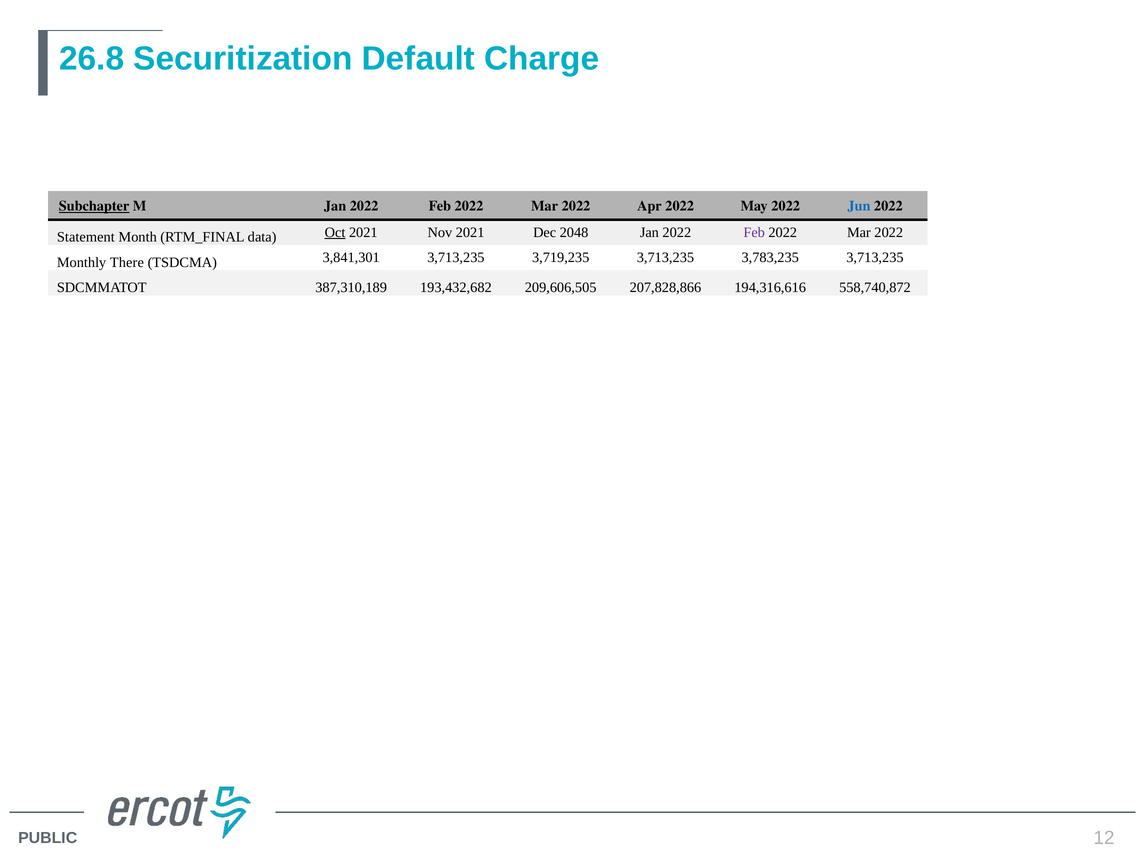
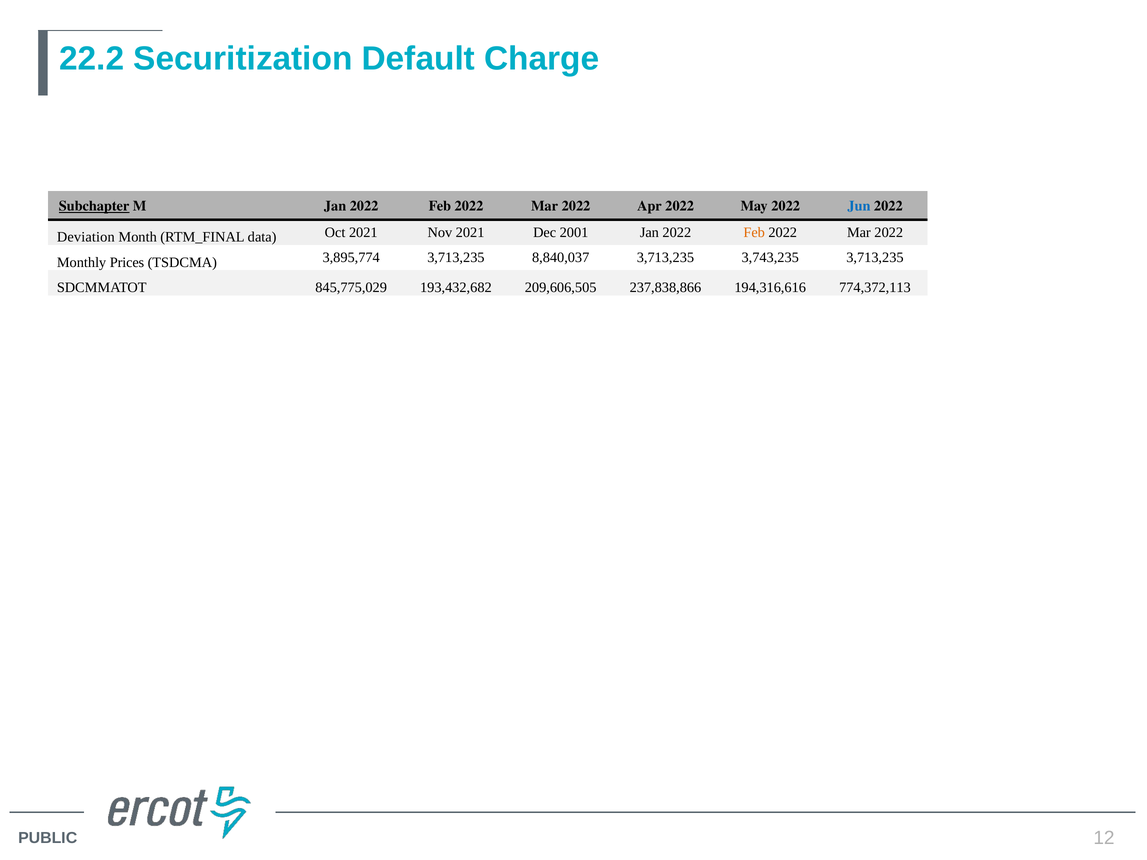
26.8: 26.8 -> 22.2
Statement: Statement -> Deviation
Oct underline: present -> none
2048: 2048 -> 2001
Feb at (754, 233) colour: purple -> orange
There: There -> Prices
3,841,301: 3,841,301 -> 3,895,774
3,719,235: 3,719,235 -> 8,840,037
3,783,235: 3,783,235 -> 3,743,235
387,310,189: 387,310,189 -> 845,775,029
207,828,866: 207,828,866 -> 237,838,866
558,740,872: 558,740,872 -> 774,372,113
